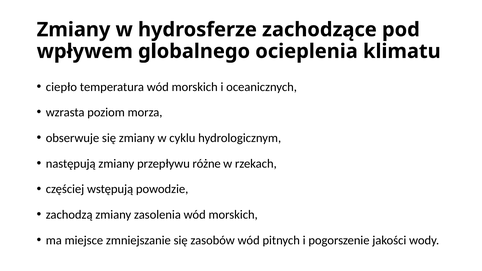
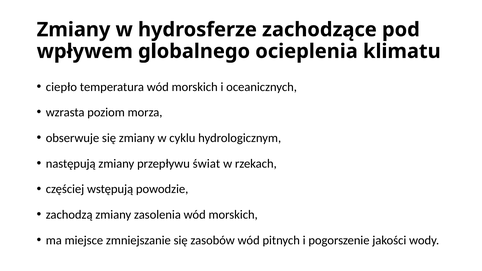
różne: różne -> świat
